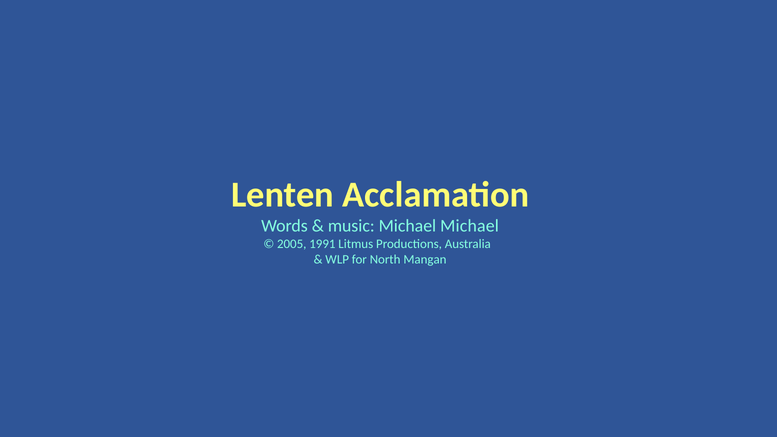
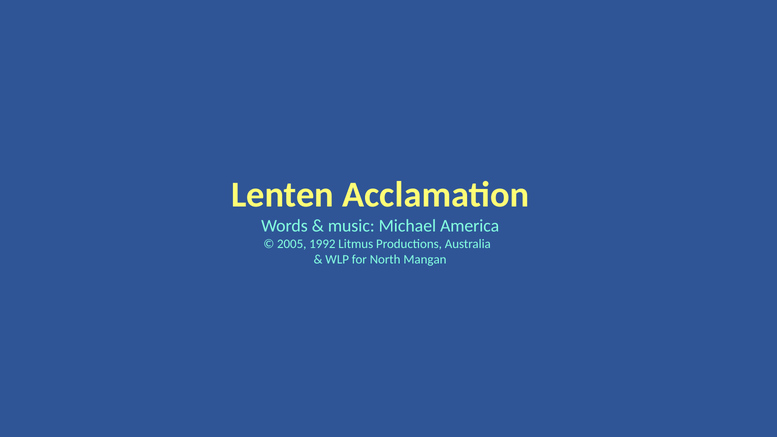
Michael Michael: Michael -> America
1991: 1991 -> 1992
